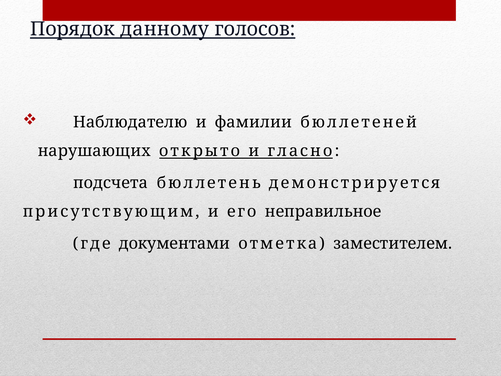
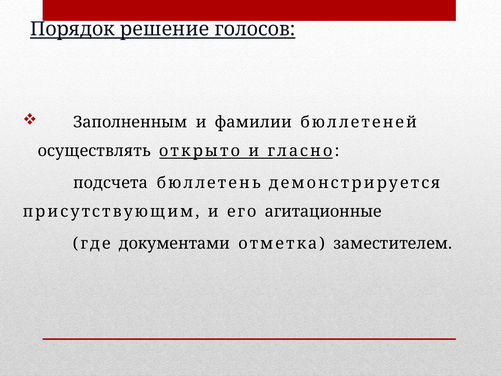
данному: данному -> решение
Наблюдателю: Наблюдателю -> Заполненным
нарушающих: нарушающих -> осуществлять
неправильное: неправильное -> агитационные
